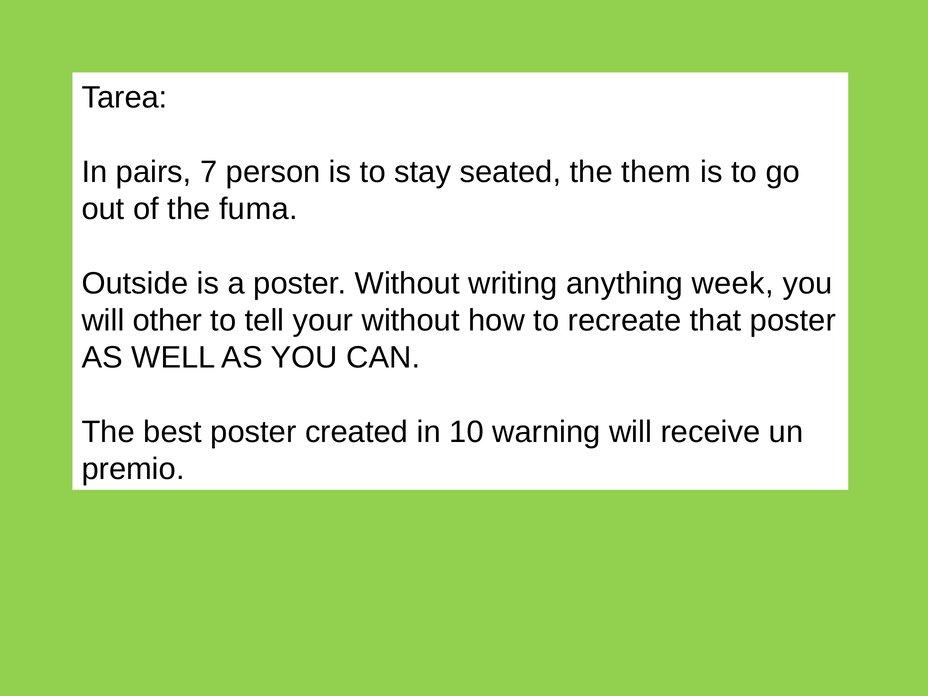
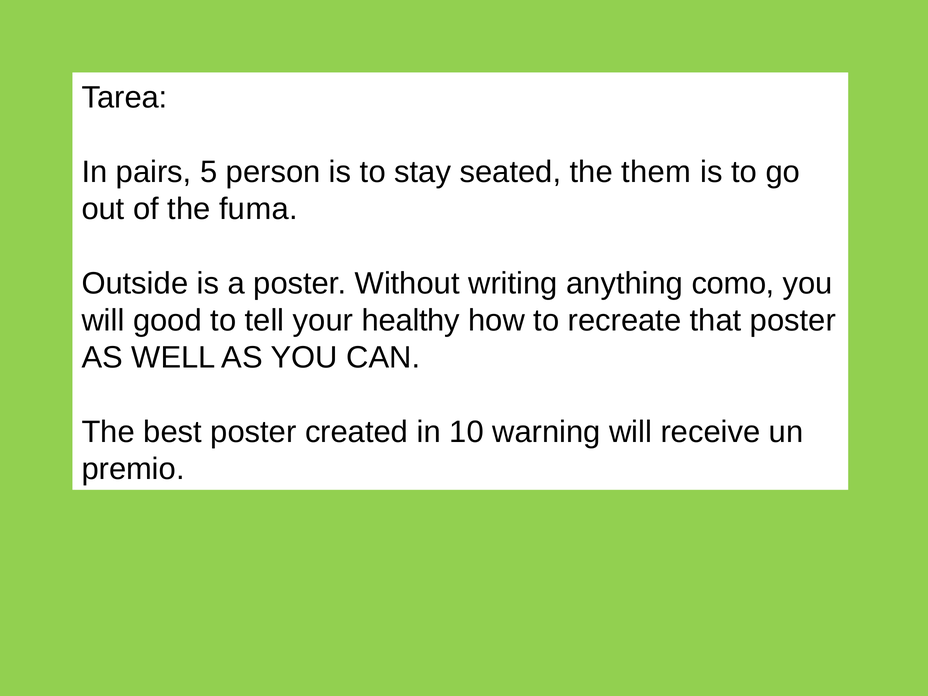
7: 7 -> 5
week: week -> como
other: other -> good
your without: without -> healthy
